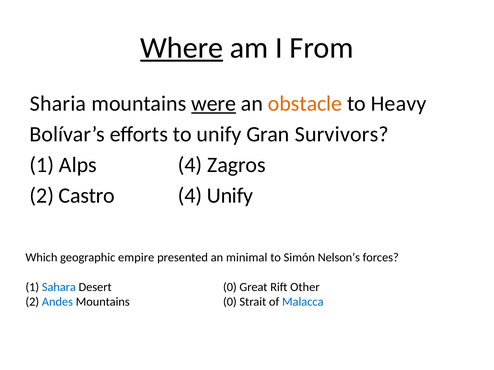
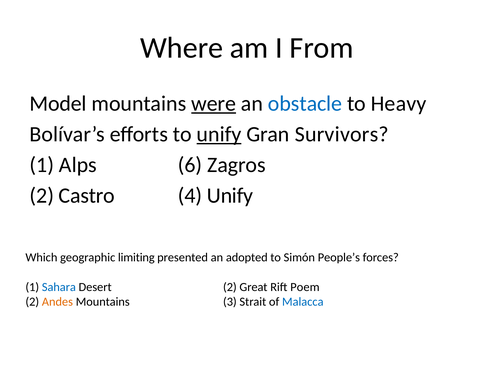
Where underline: present -> none
Sharia: Sharia -> Model
obstacle colour: orange -> blue
unify at (219, 134) underline: none -> present
Alps 4: 4 -> 6
empire: empire -> limiting
minimal: minimal -> adopted
Nelson’s: Nelson’s -> People’s
Desert 0: 0 -> 2
Other: Other -> Poem
Andes colour: blue -> orange
Mountains 0: 0 -> 3
